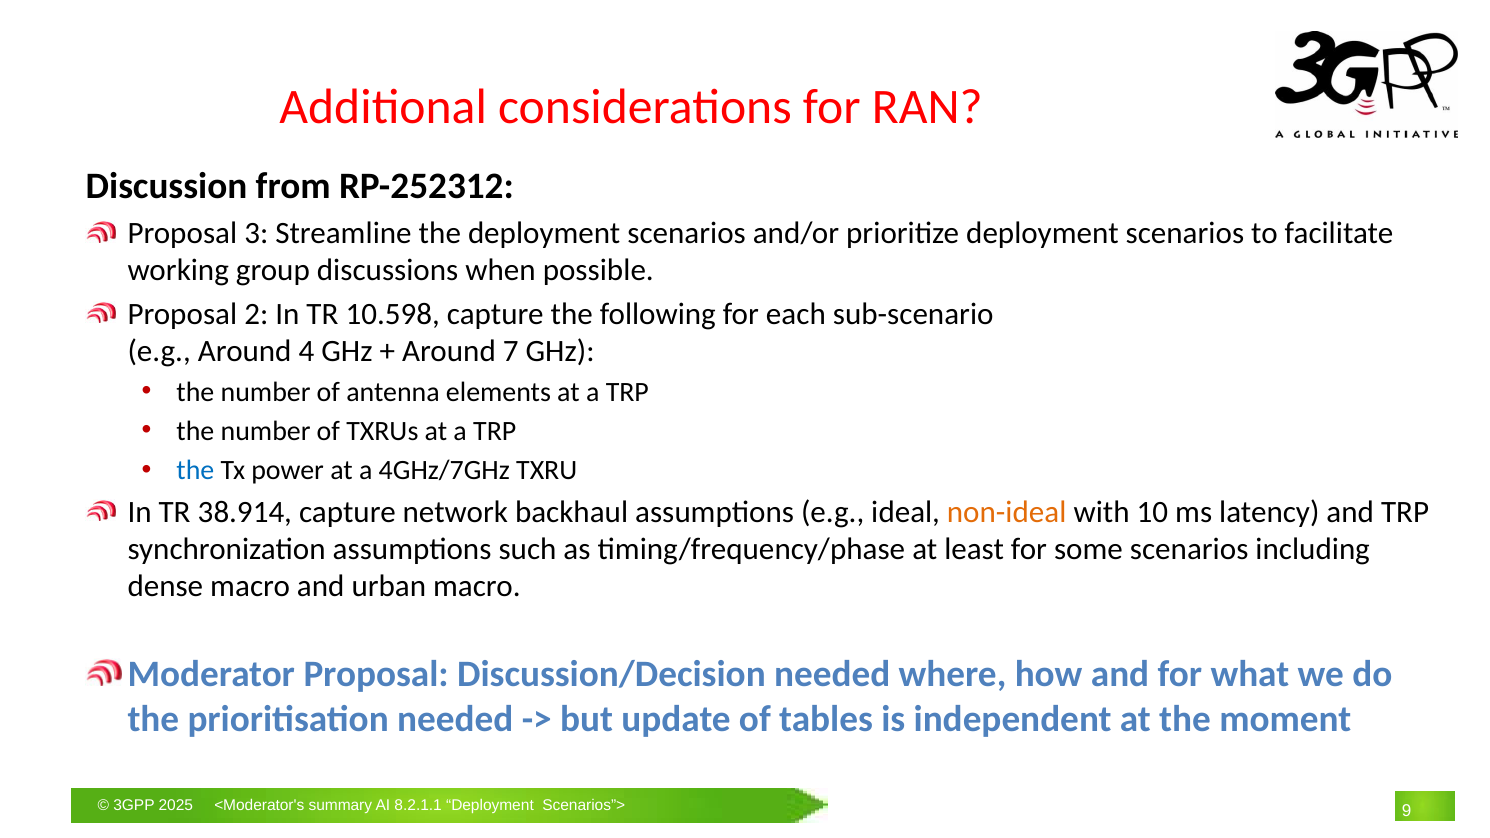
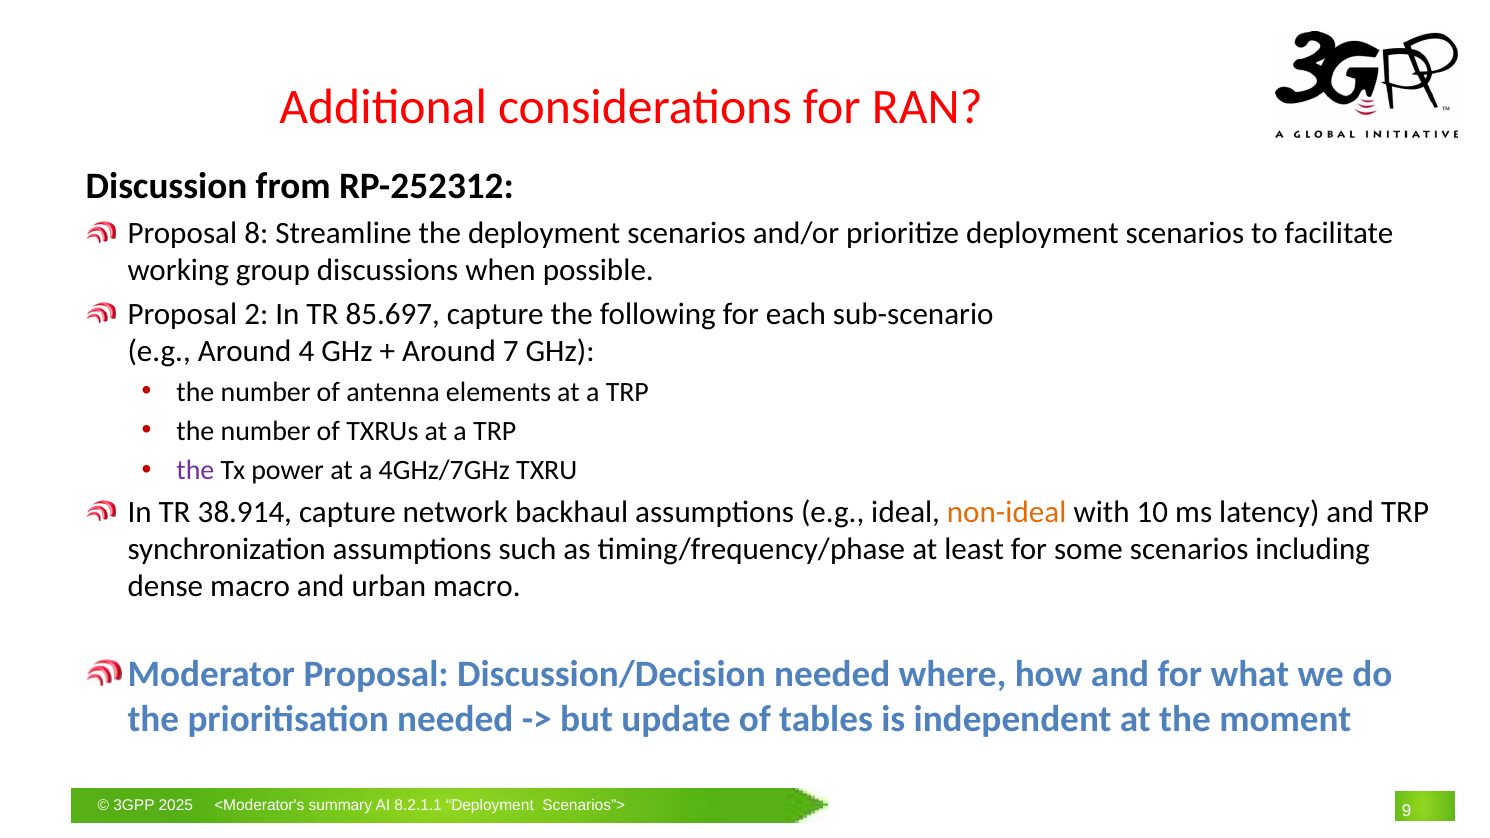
3: 3 -> 8
10.598: 10.598 -> 85.697
the at (195, 470) colour: blue -> purple
